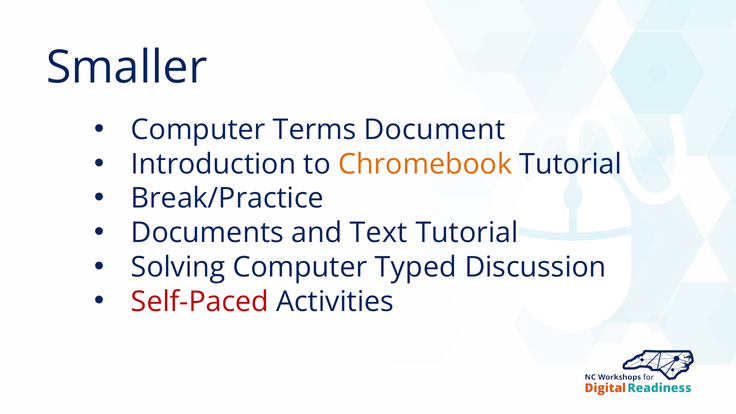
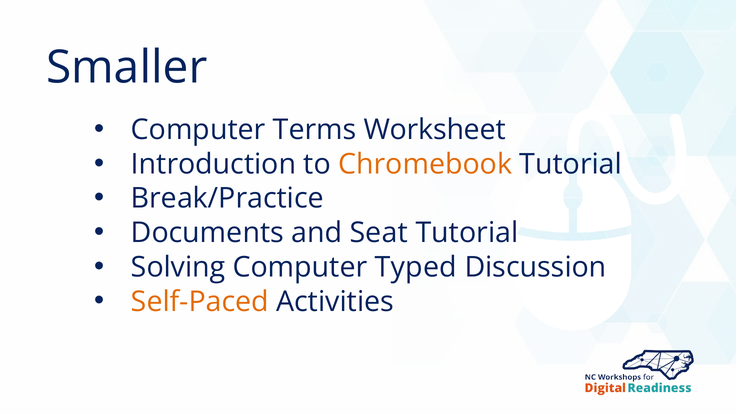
Document: Document -> Worksheet
Text: Text -> Seat
Self-Paced colour: red -> orange
